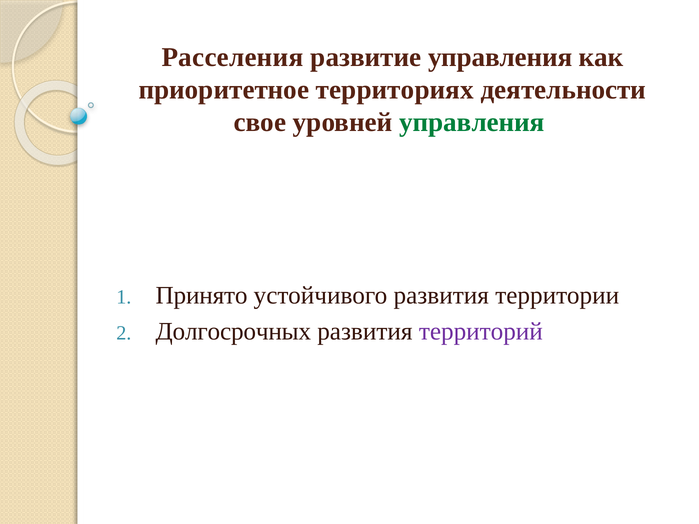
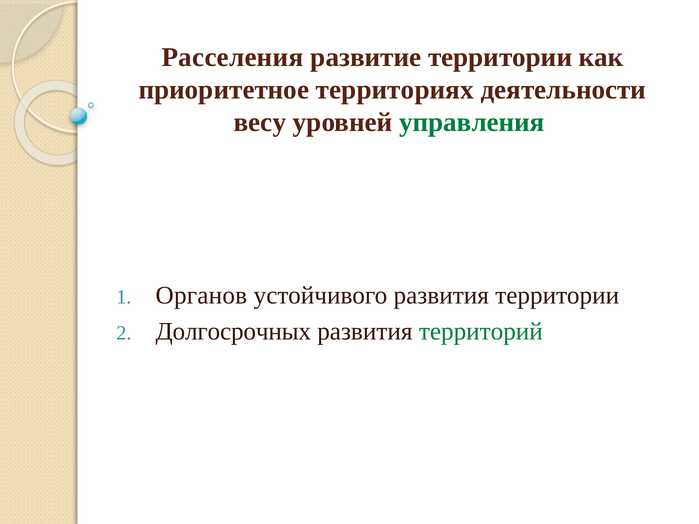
развитие управления: управления -> территории
свое: свое -> весу
Принято: Принято -> Органов
территорий colour: purple -> green
